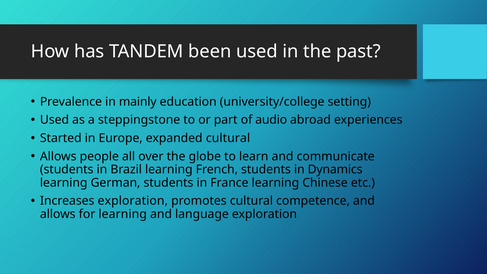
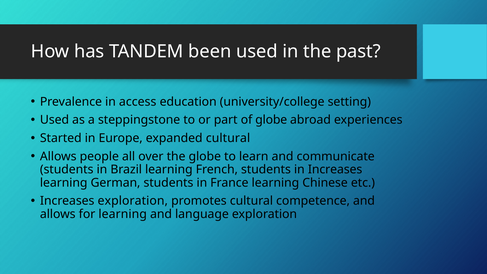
mainly: mainly -> access
of audio: audio -> globe
in Dynamics: Dynamics -> Increases
